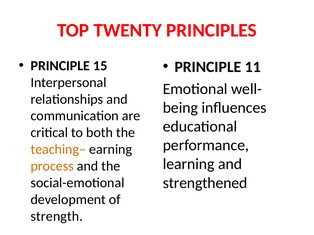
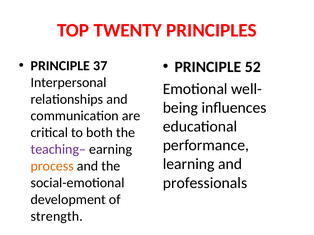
15: 15 -> 37
11: 11 -> 52
teaching– colour: orange -> purple
strengthened: strengthened -> professionals
